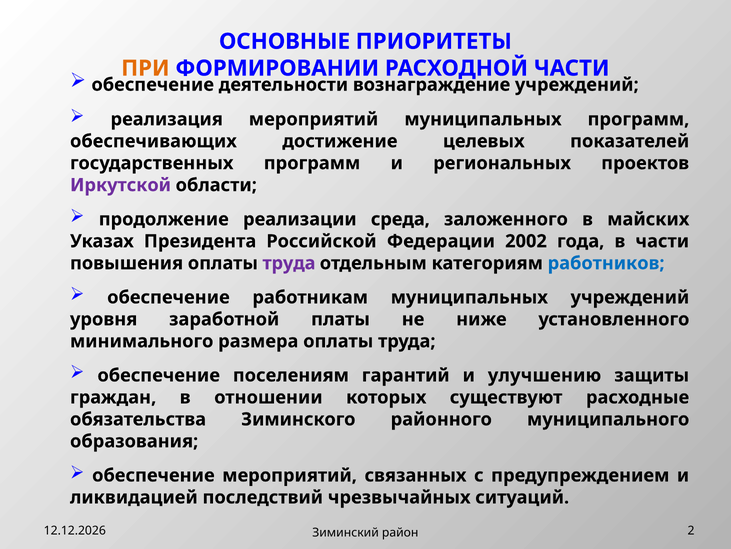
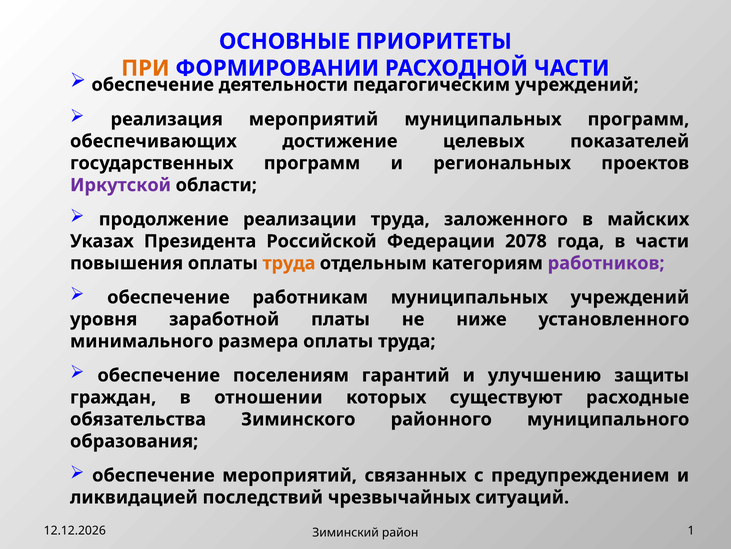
вознаграждение: вознаграждение -> педагогическим
реализации среда: среда -> труда
2002: 2002 -> 2078
труда at (289, 263) colour: purple -> orange
работников colour: blue -> purple
2: 2 -> 1
